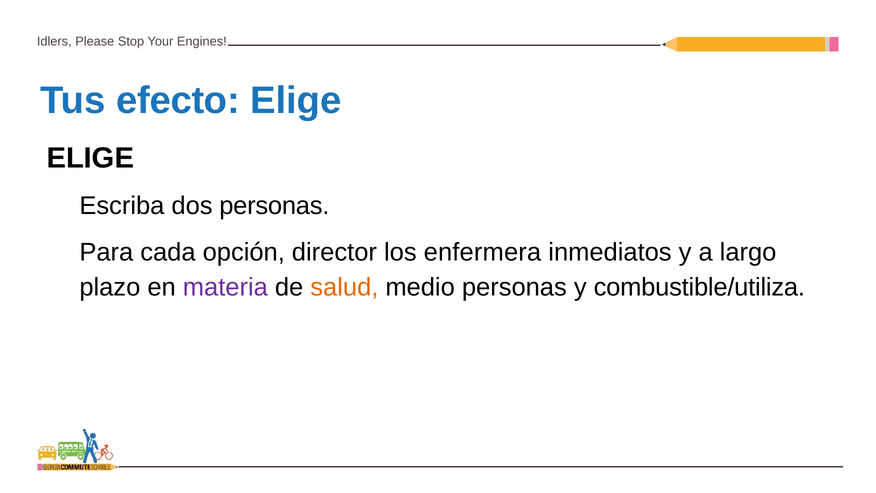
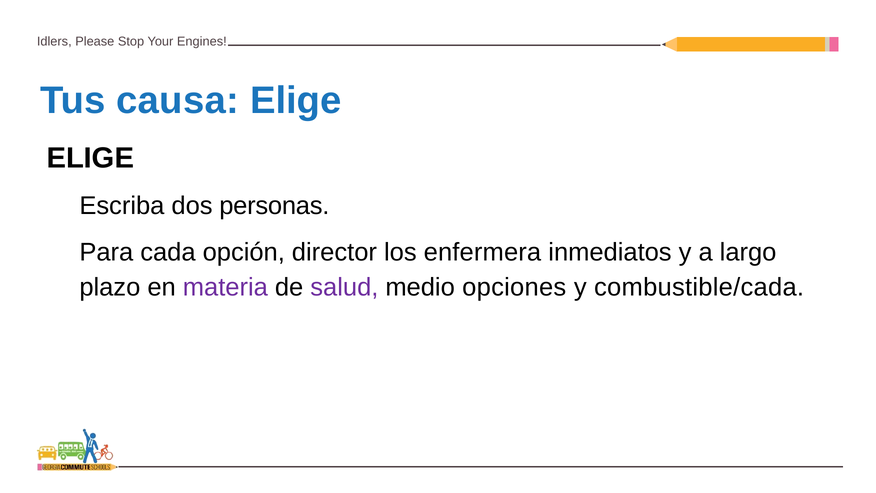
efecto: efecto -> causa
salud colour: orange -> purple
medio personas: personas -> opciones
combustible/utiliza: combustible/utiliza -> combustible/cada
